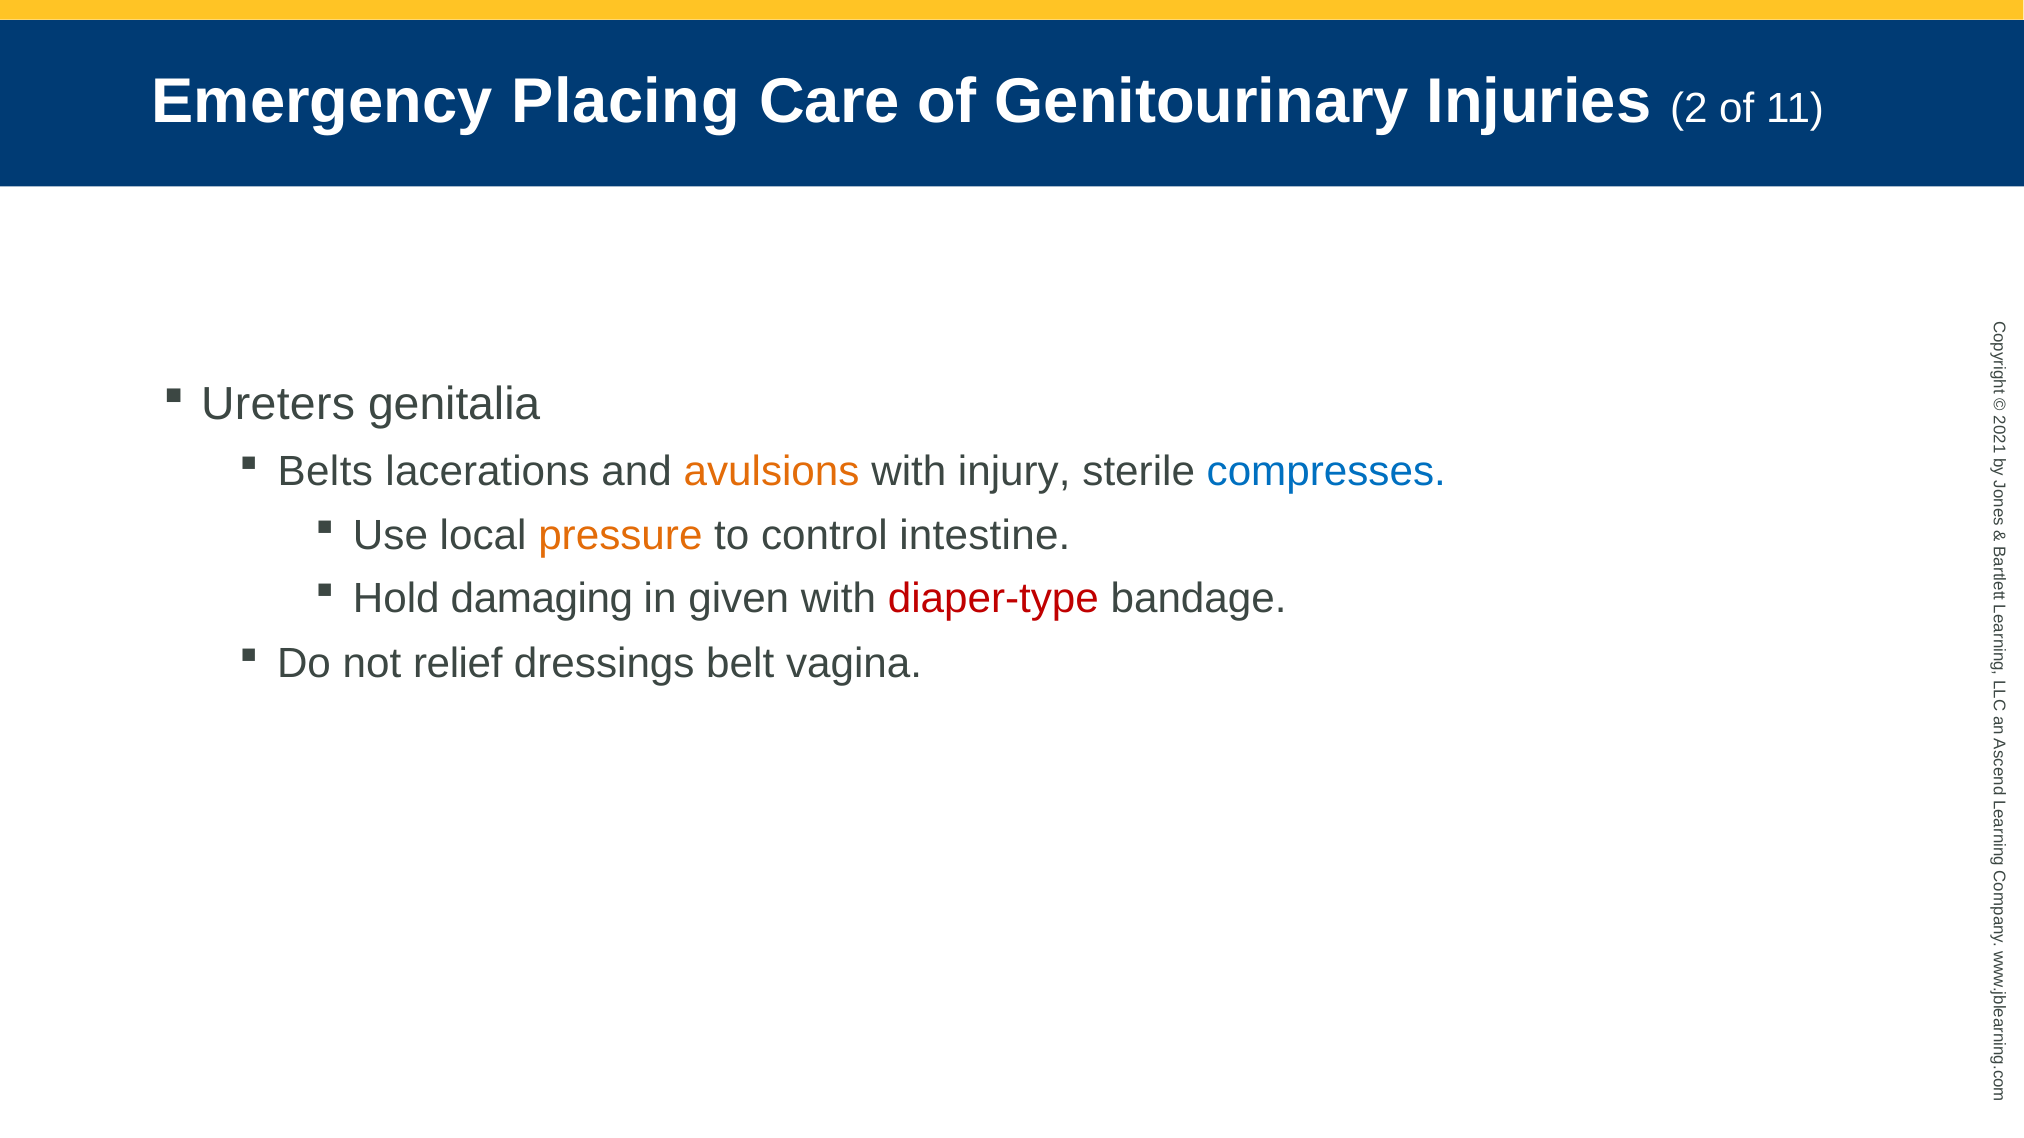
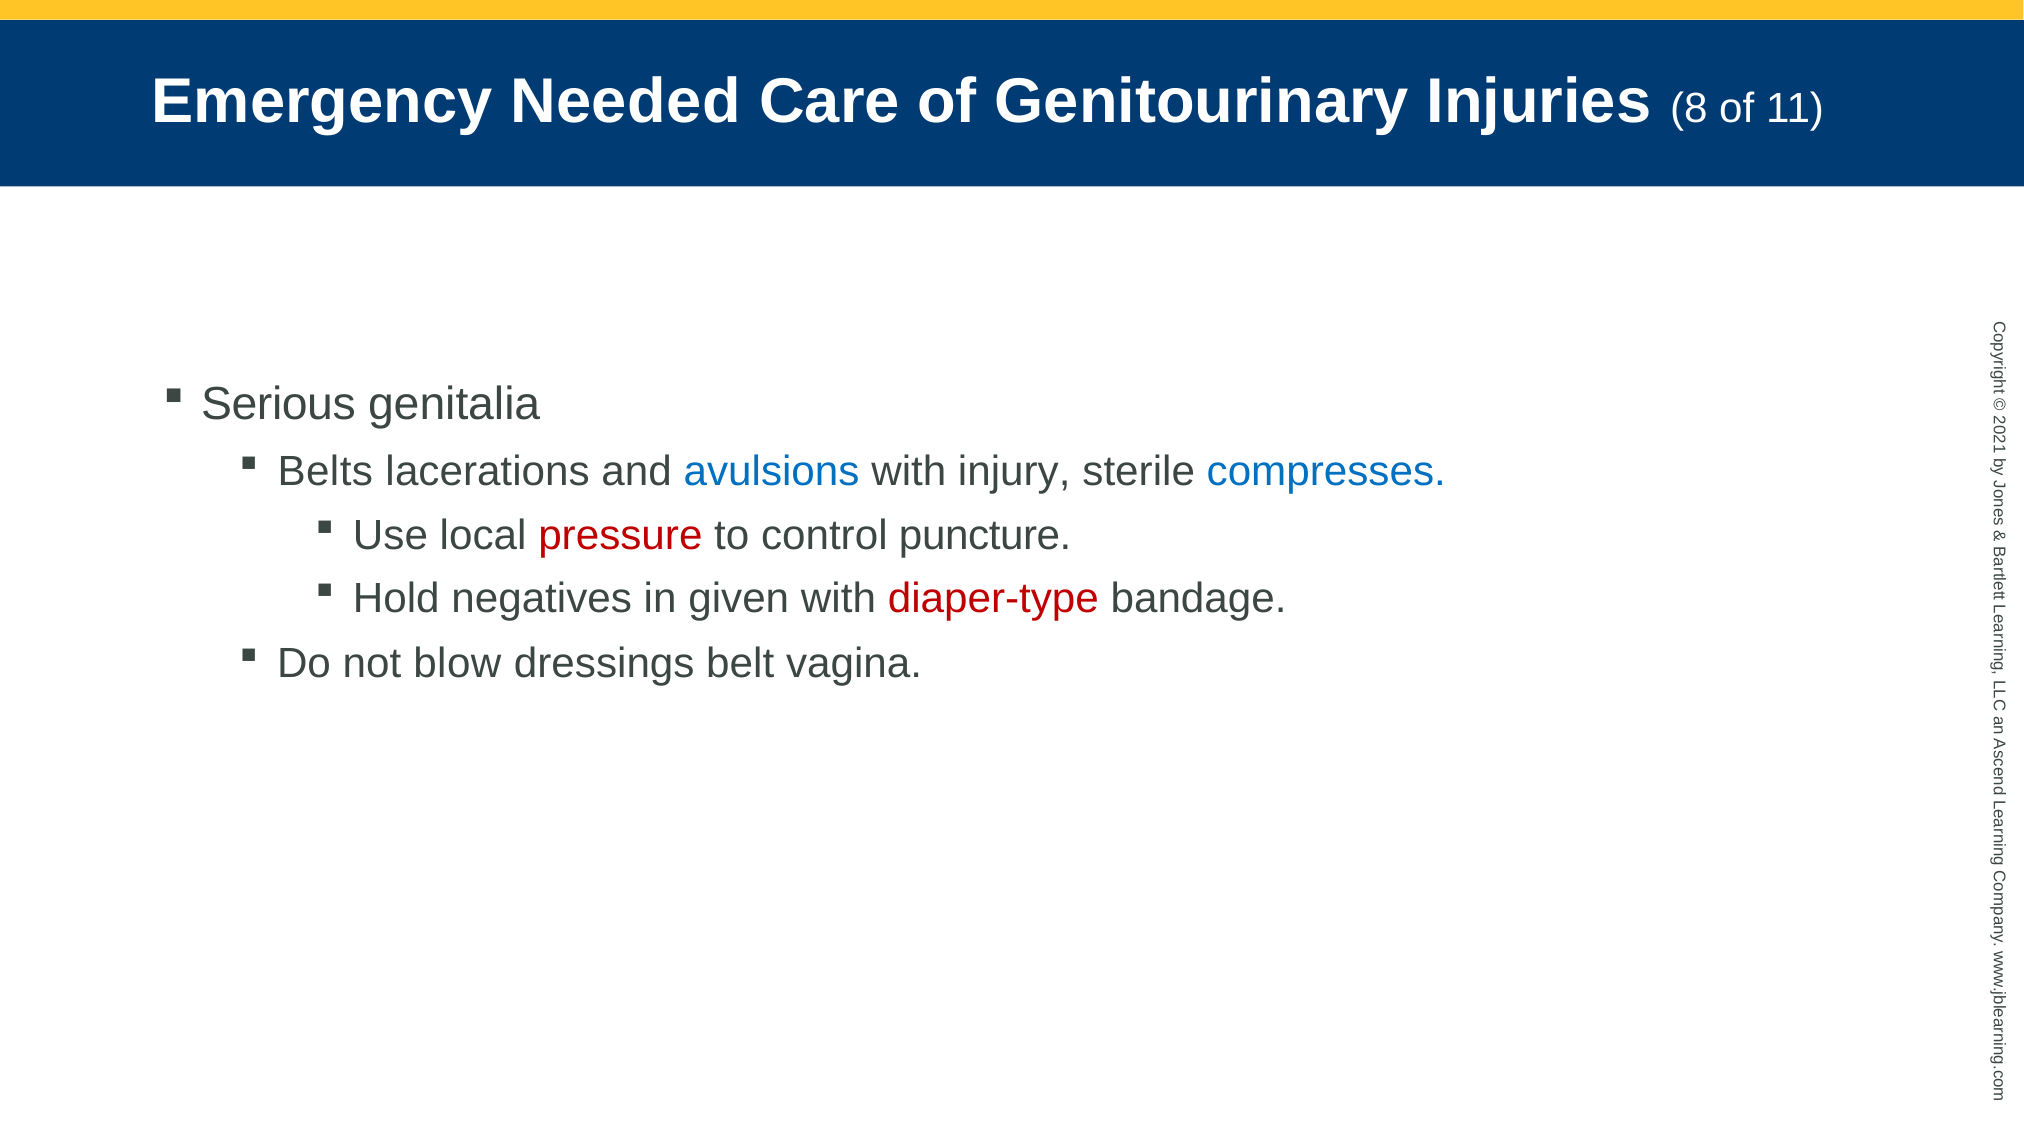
Placing: Placing -> Needed
Injuries 2: 2 -> 8
Ureters: Ureters -> Serious
avulsions colour: orange -> blue
pressure colour: orange -> red
intestine: intestine -> puncture
damaging: damaging -> negatives
relief: relief -> blow
